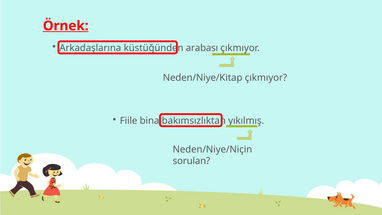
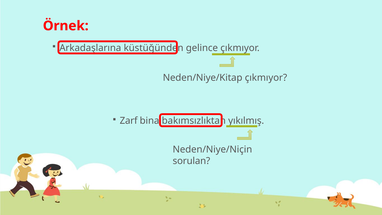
Örnek underline: present -> none
arabası: arabası -> gelince
Fiile: Fiile -> Zarf
